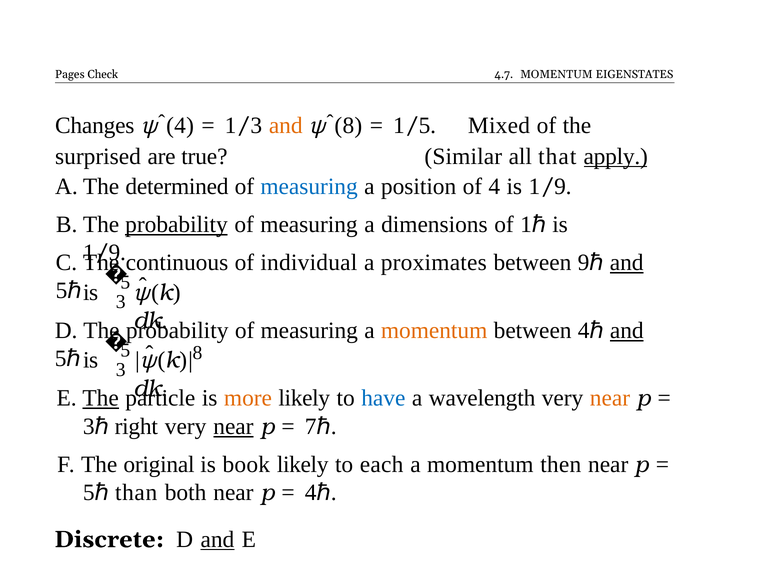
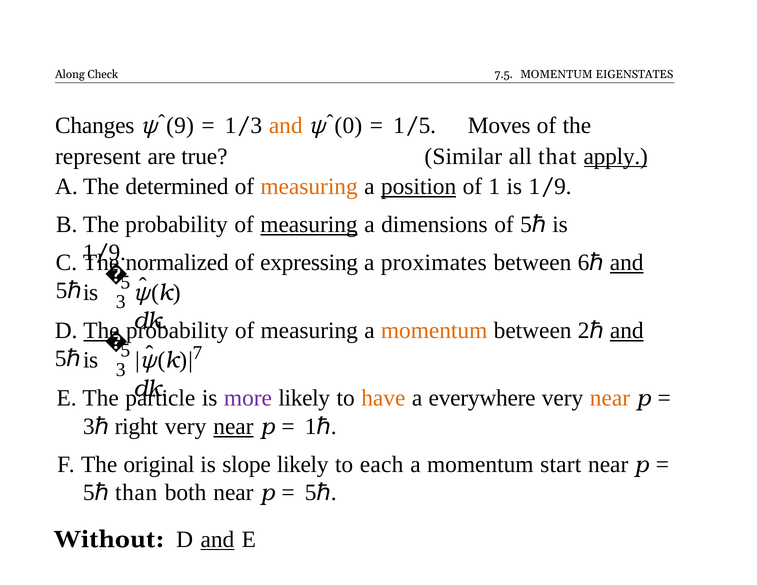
Pages: Pages -> Along
4.7: 4.7 -> 7.5
ˆ 4: 4 -> 9
8 at (348, 126): 8 -> 0
Mixed: Mixed -> Moves
surprised: surprised -> represent
measuring at (309, 186) colour: blue -> orange
position underline: none -> present
of 4: 4 -> 1
probability at (176, 225) underline: present -> none
measuring at (309, 225) underline: none -> present
of 1: 1 -> 5
continuous: continuous -> normalized
individual: individual -> expressing
9: 9 -> 6
The at (101, 330) underline: none -> present
between 4: 4 -> 2
8 at (197, 353): 8 -> 7
The at (101, 398) underline: present -> none
more colour: orange -> purple
have colour: blue -> orange
wavelength: wavelength -> everywhere
7 at (311, 426): 7 -> 1
book: book -> slope
then: then -> start
4 at (311, 493): 4 -> 5
Discrete: Discrete -> Without
